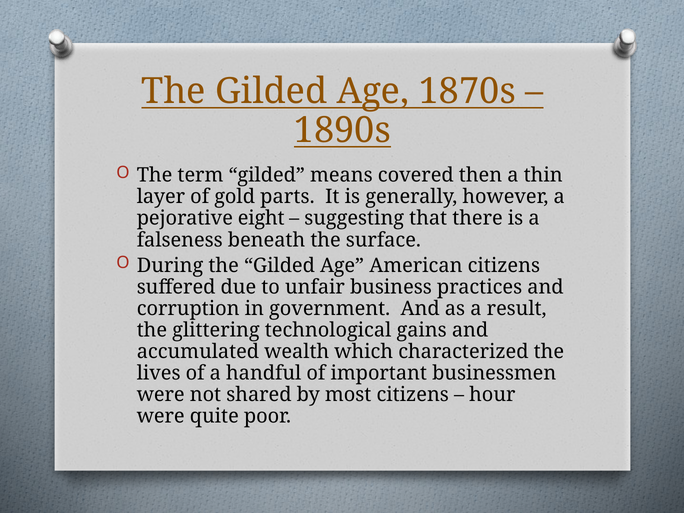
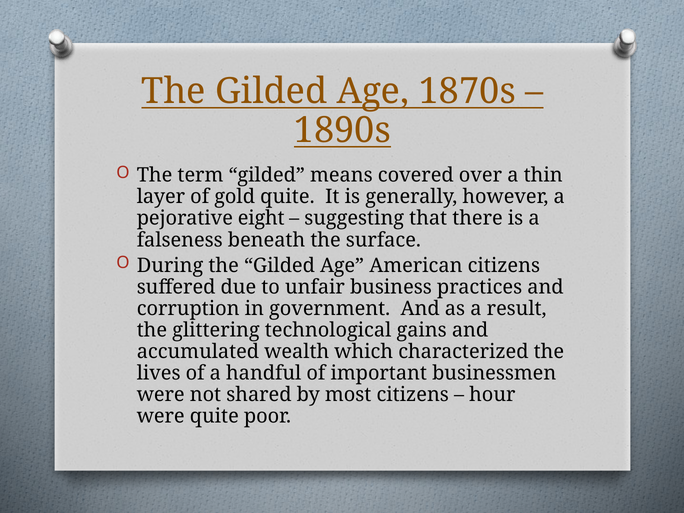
then: then -> over
gold parts: parts -> quite
